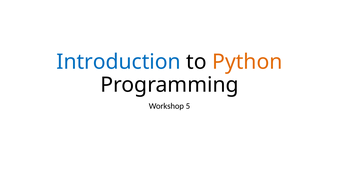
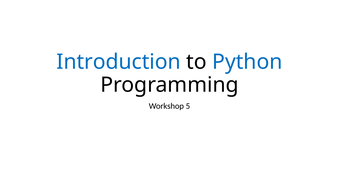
Python colour: orange -> blue
